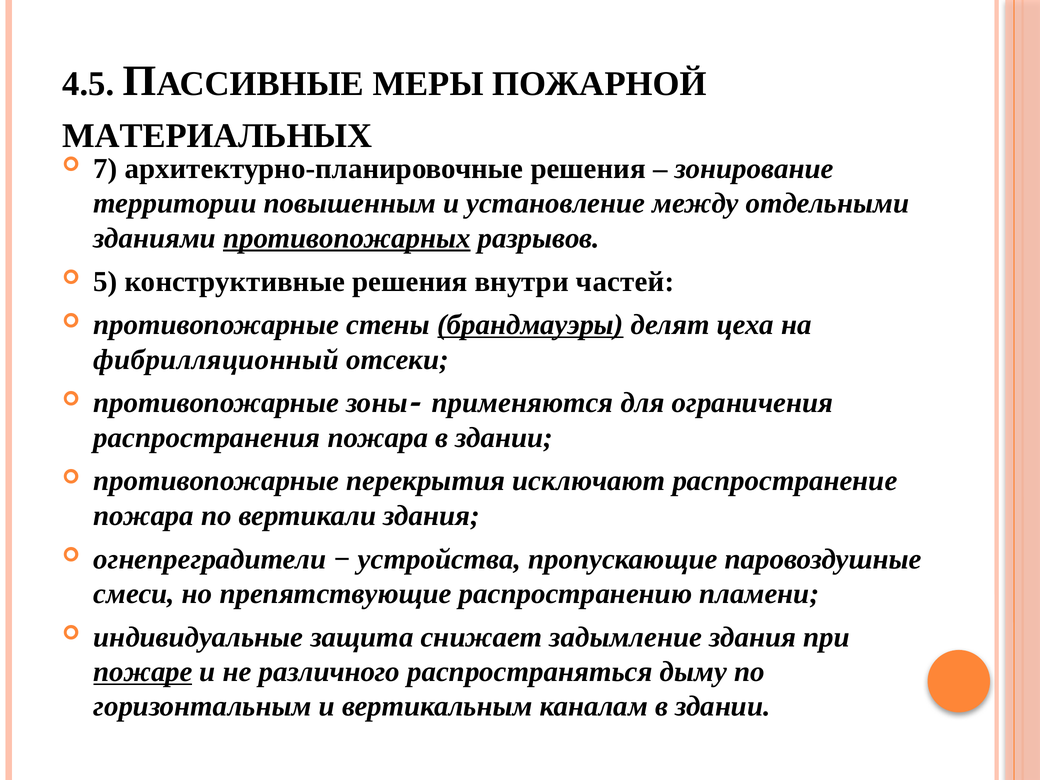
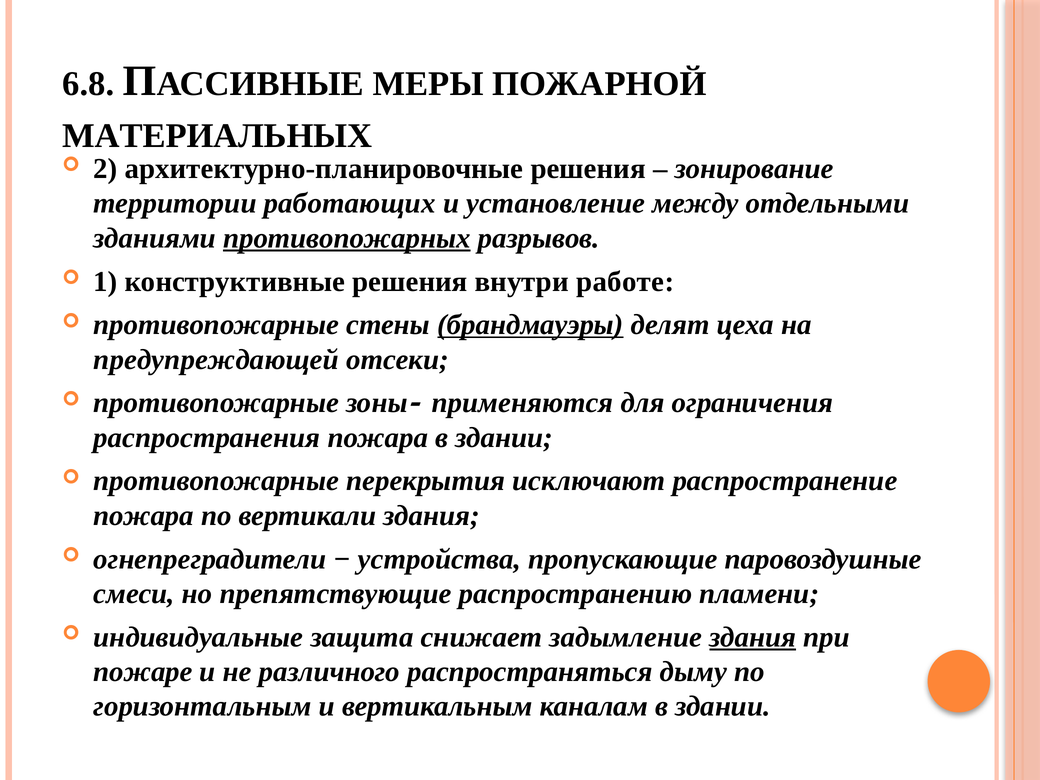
4.5: 4.5 -> 6.8
7: 7 -> 2
повышенным: повышенным -> работающих
5: 5 -> 1
частей: частей -> работе
фибрилляционный: фибрилляционный -> предупреждающей
здания at (753, 637) underline: none -> present
пожаре underline: present -> none
